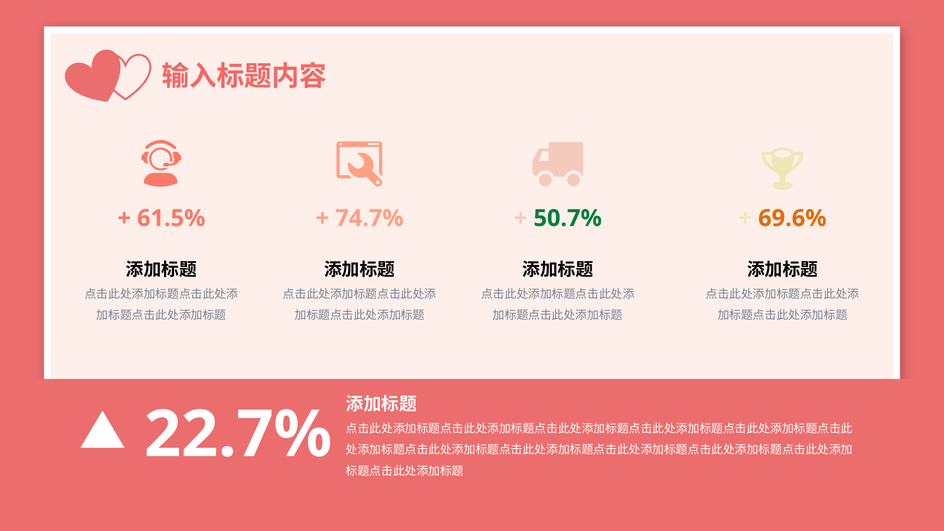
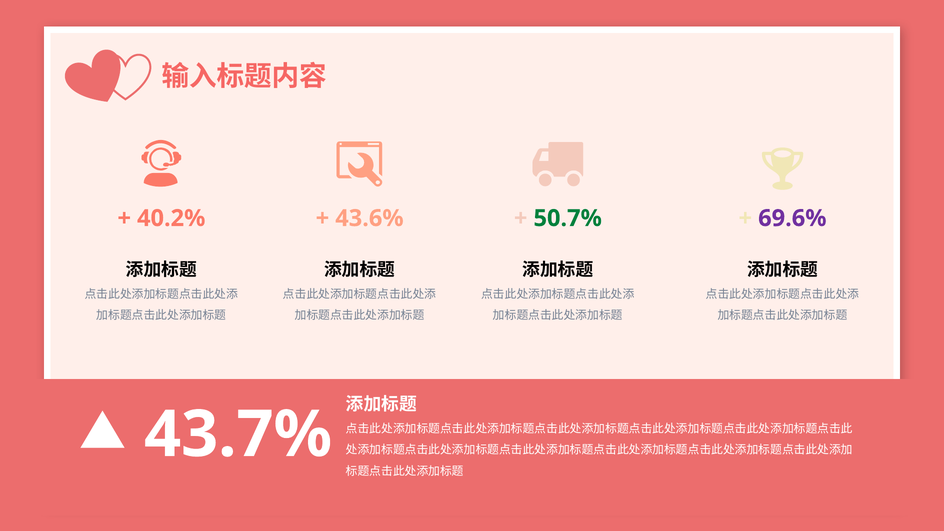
61.5%: 61.5% -> 40.2%
74.7%: 74.7% -> 43.6%
69.6% colour: orange -> purple
22.7%: 22.7% -> 43.7%
